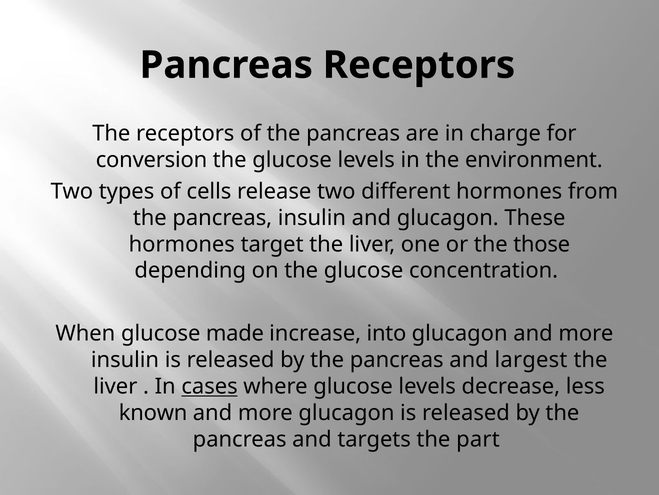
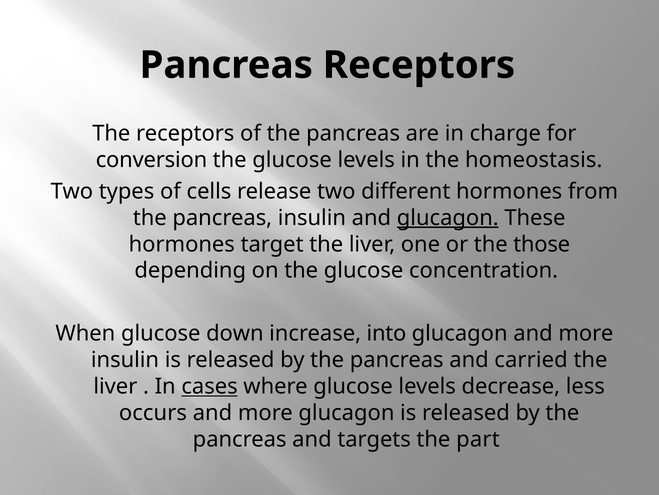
environment: environment -> homeostasis
glucagon at (448, 218) underline: none -> present
made: made -> down
largest: largest -> carried
known: known -> occurs
